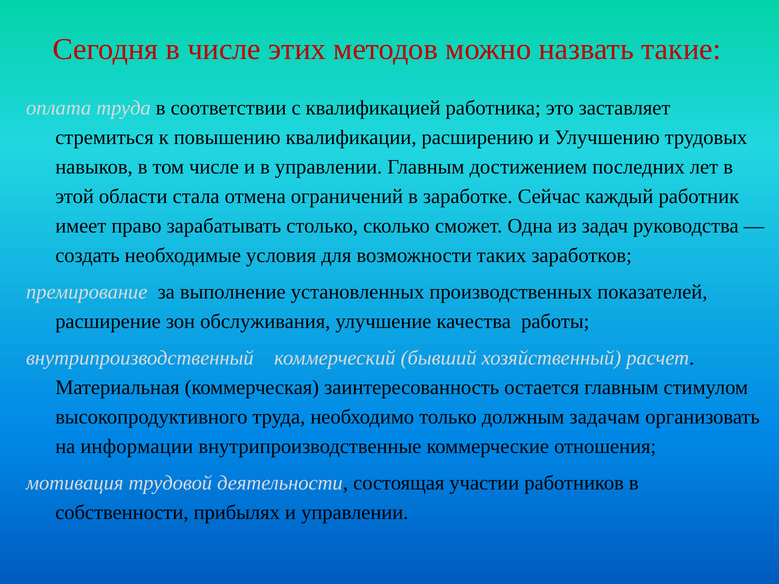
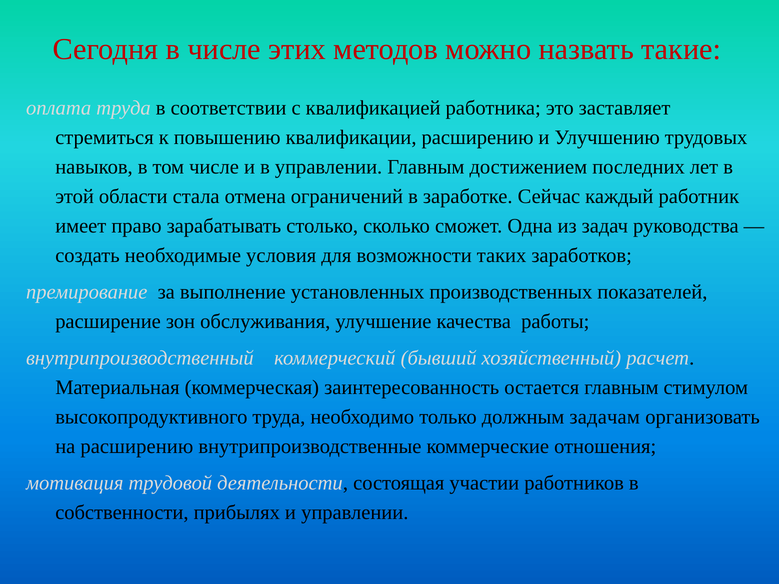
на информации: информации -> расширению
